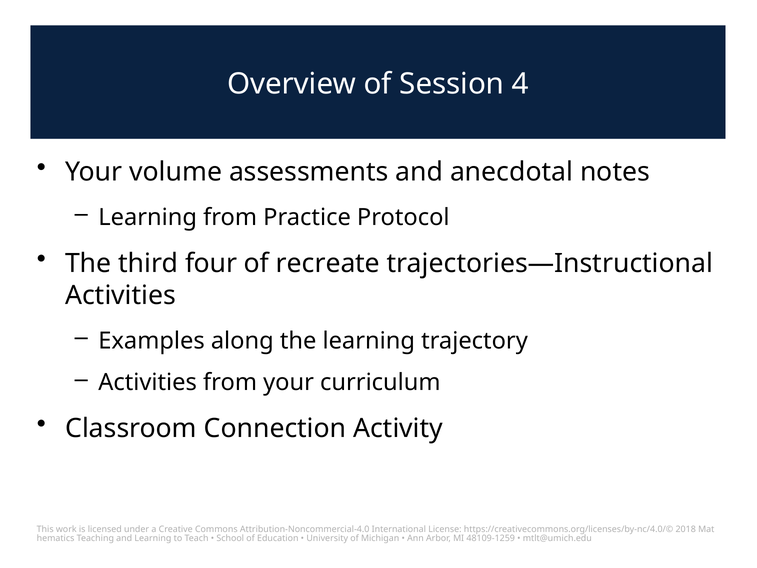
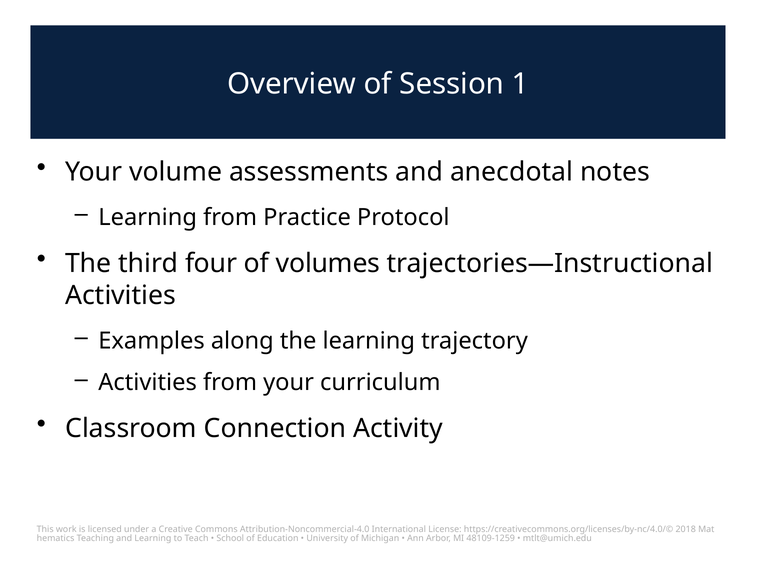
4: 4 -> 1
recreate: recreate -> volumes
